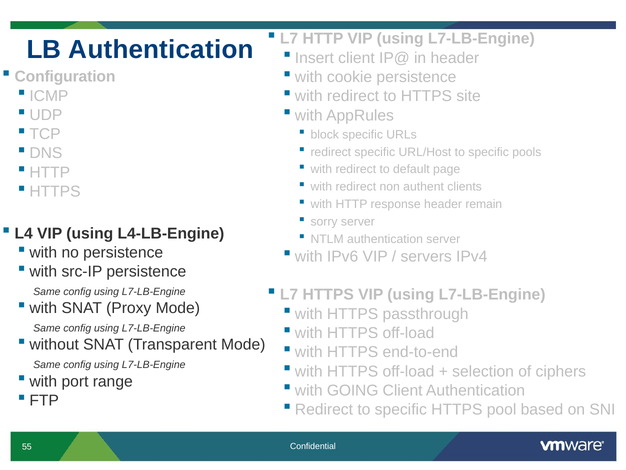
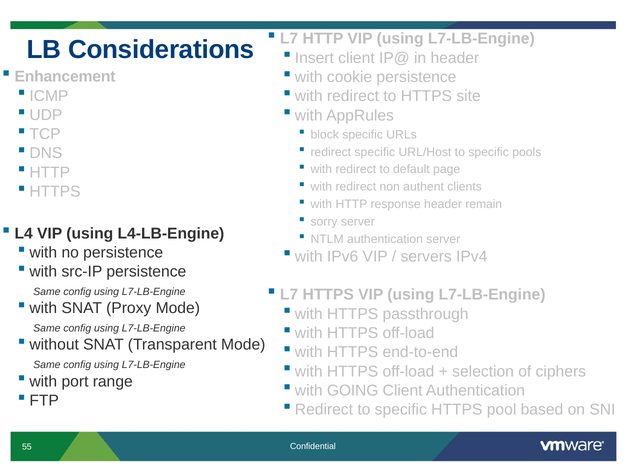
LB Authentication: Authentication -> Considerations
Configuration: Configuration -> Enhancement
